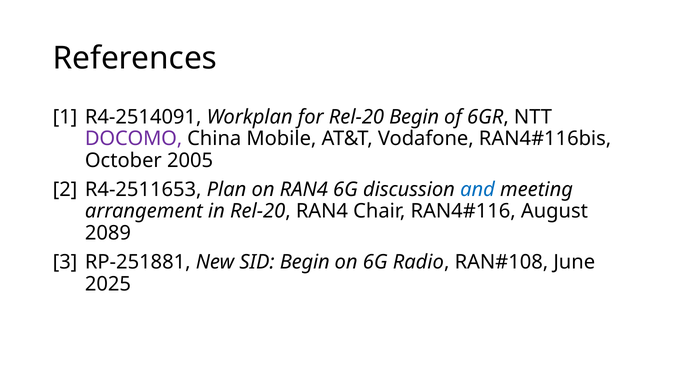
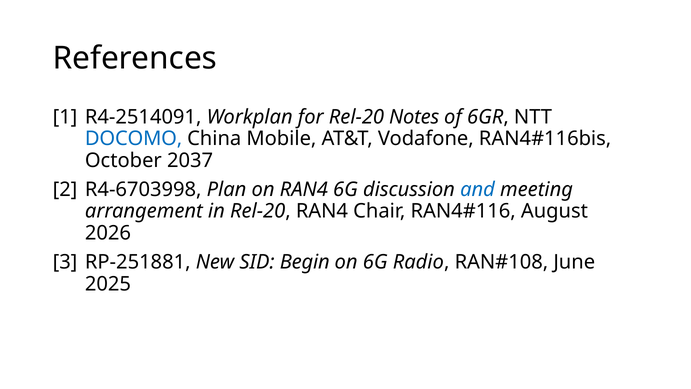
Rel-20 Begin: Begin -> Notes
DOCOMO colour: purple -> blue
2005: 2005 -> 2037
R4-2511653: R4-2511653 -> R4-6703998
2089: 2089 -> 2026
